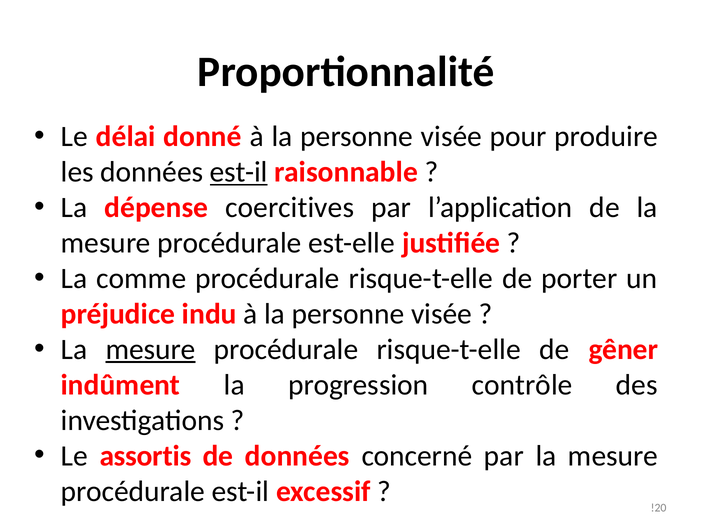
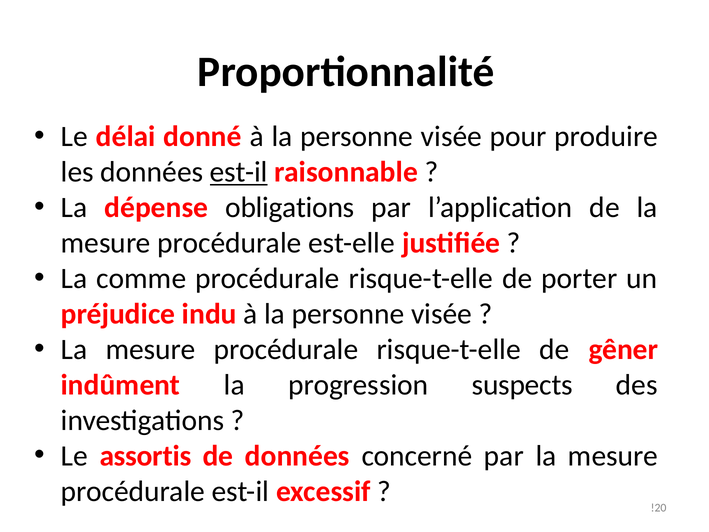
coercitives: coercitives -> obligations
mesure at (151, 349) underline: present -> none
contrôle: contrôle -> suspects
